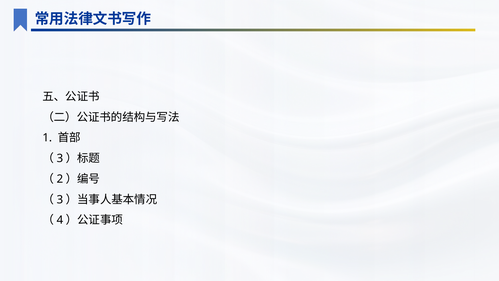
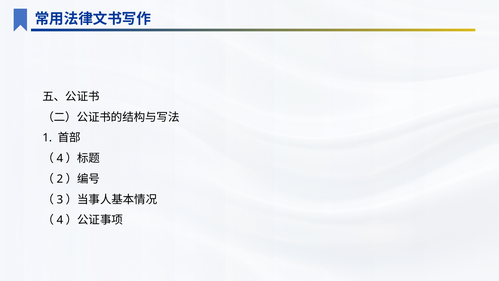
3 at (60, 158): 3 -> 4
